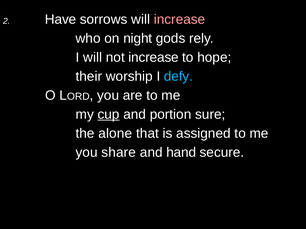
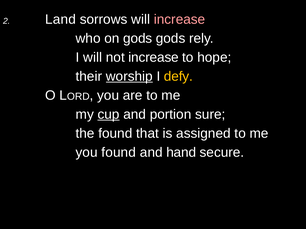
Have: Have -> Land
on night: night -> gods
worship underline: none -> present
defy colour: light blue -> yellow
the alone: alone -> found
you share: share -> found
